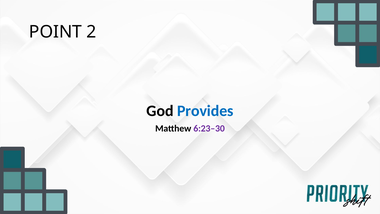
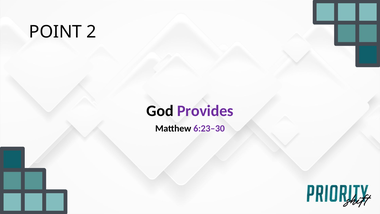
Provides colour: blue -> purple
